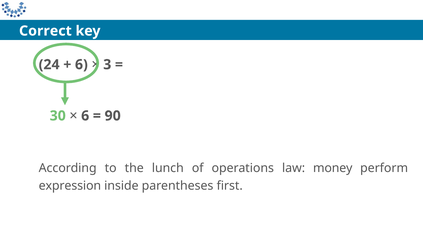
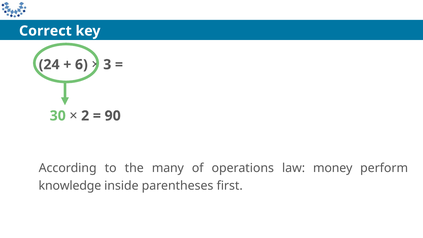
6 at (85, 116): 6 -> 2
lunch: lunch -> many
expression: expression -> knowledge
